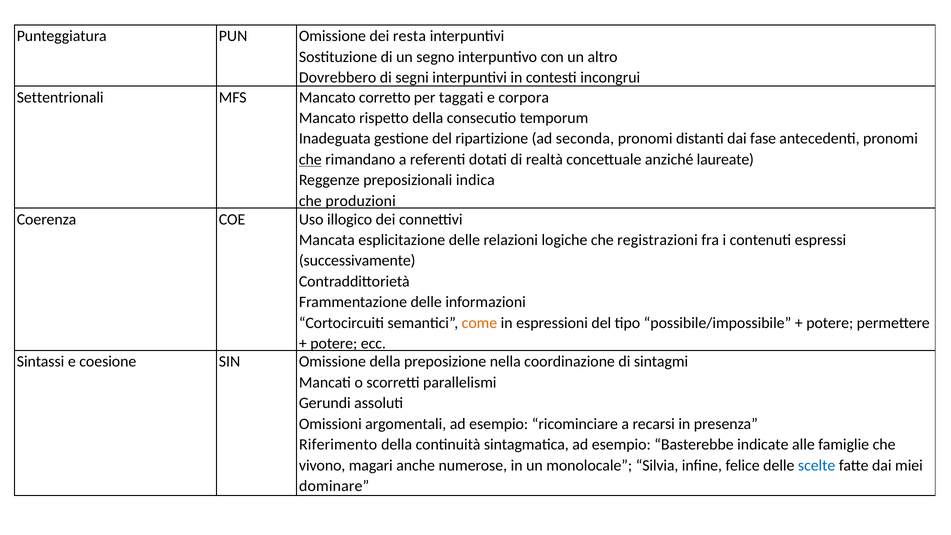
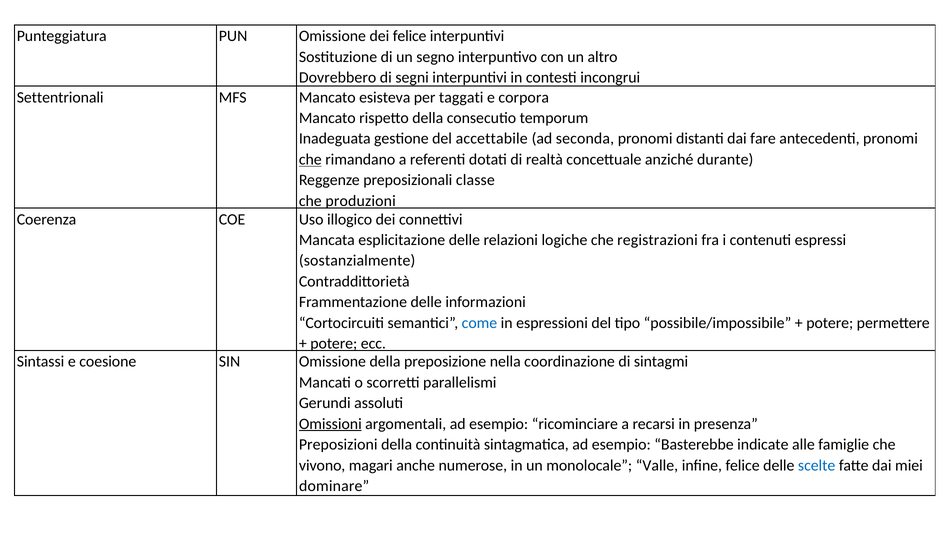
dei resta: resta -> felice
corretto: corretto -> esisteva
ripartizione: ripartizione -> accettabile
fase: fase -> fare
laureate: laureate -> durante
indica: indica -> classe
successivamente: successivamente -> sostanzialmente
come colour: orange -> blue
Omissioni underline: none -> present
Riferimento: Riferimento -> Preposizioni
Silvia: Silvia -> Valle
